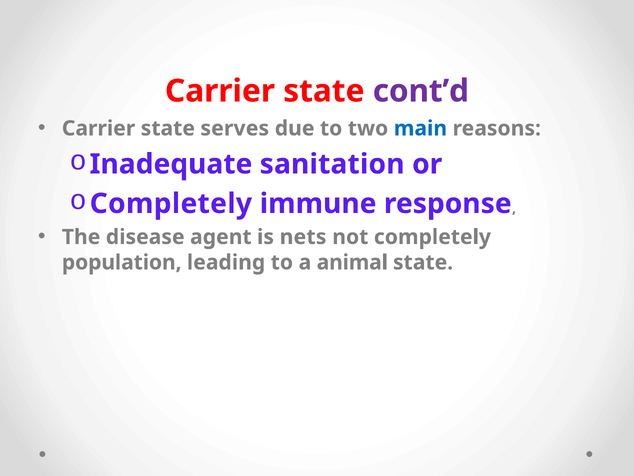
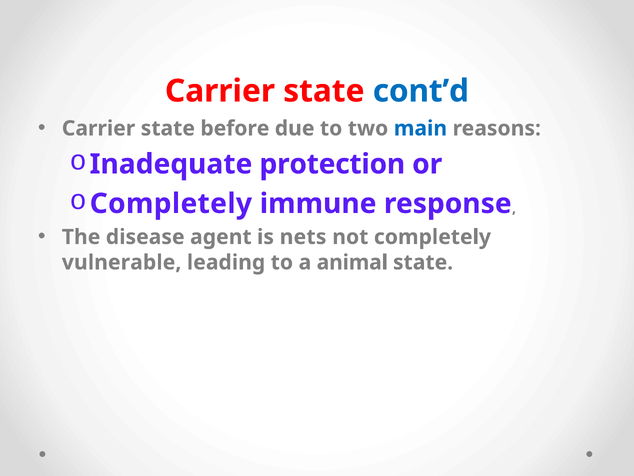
cont’d colour: purple -> blue
serves: serves -> before
sanitation: sanitation -> protection
population: population -> vulnerable
